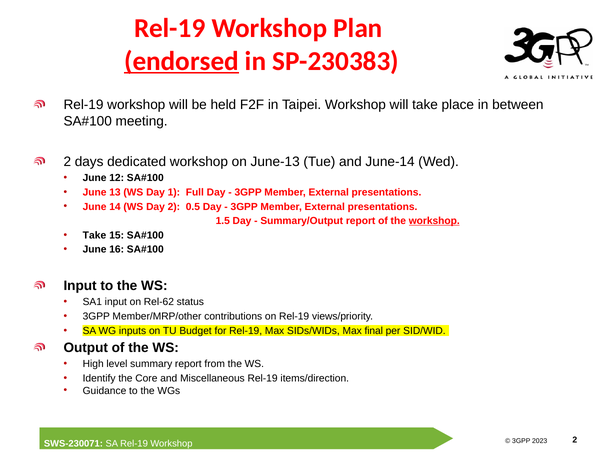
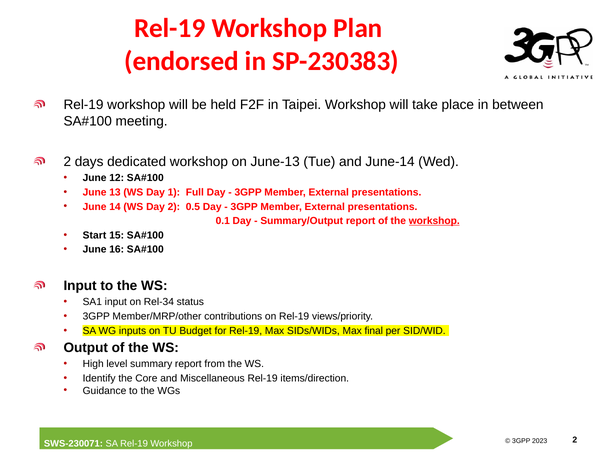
endorsed underline: present -> none
1.5: 1.5 -> 0.1
Take at (95, 235): Take -> Start
Rel-62: Rel-62 -> Rel-34
